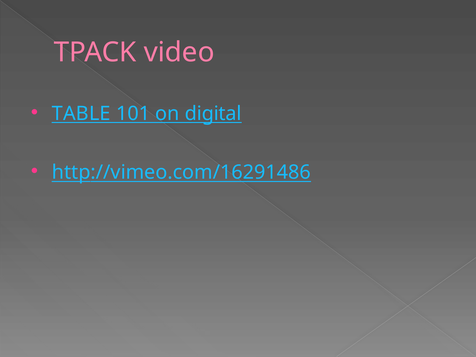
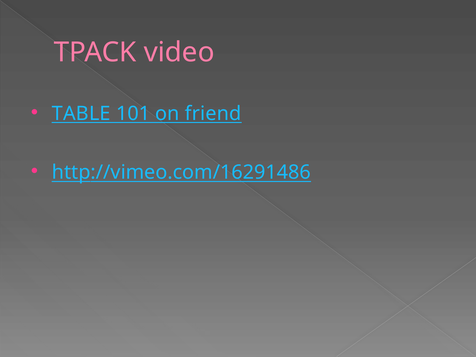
digital: digital -> friend
